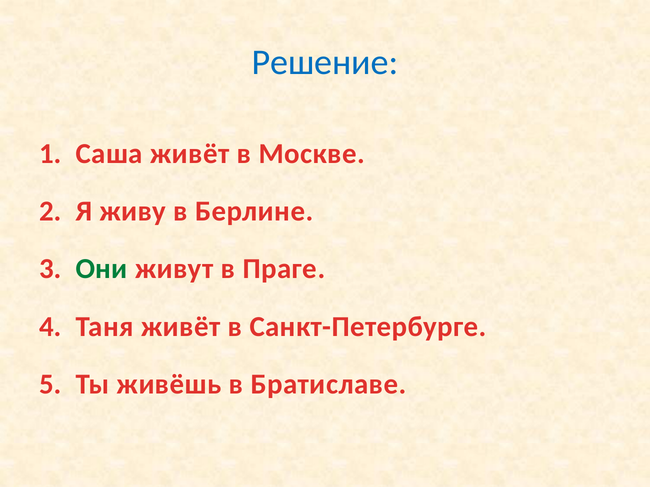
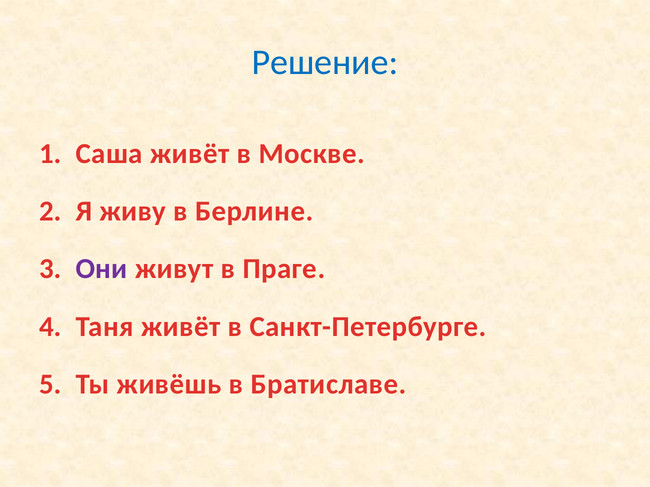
Они colour: green -> purple
